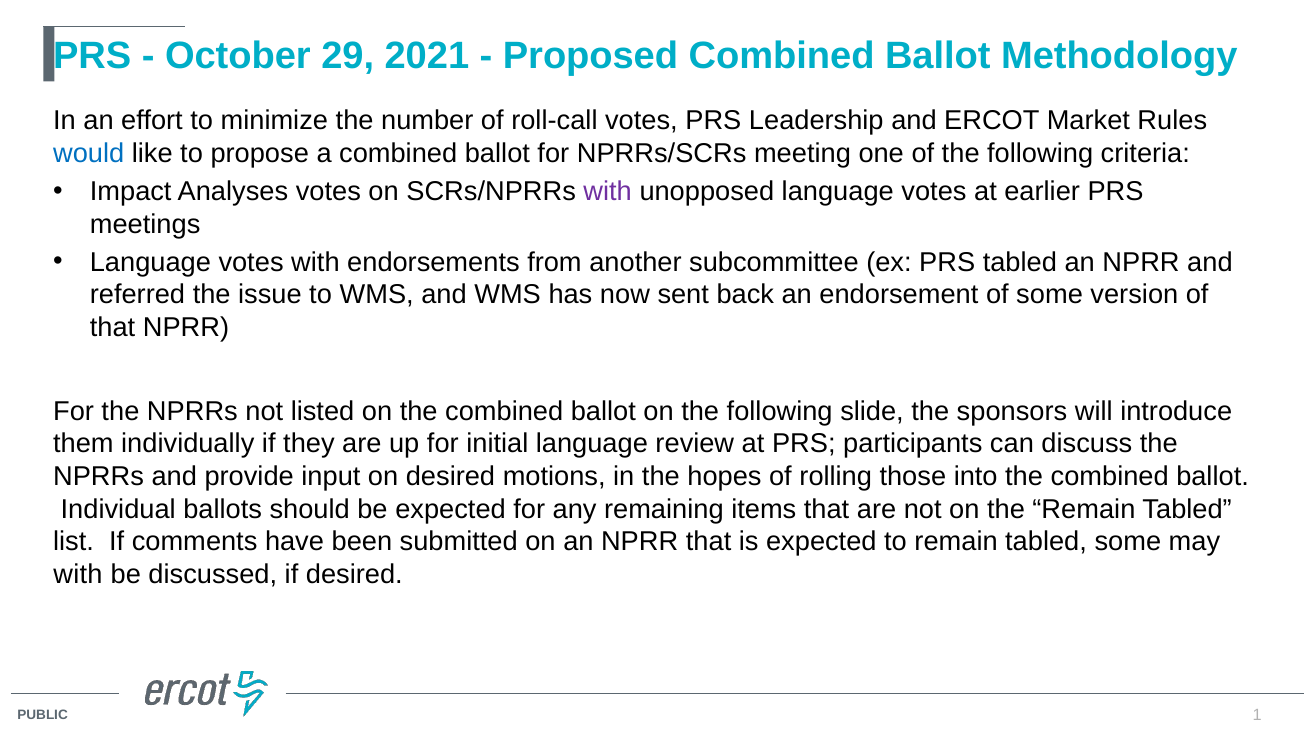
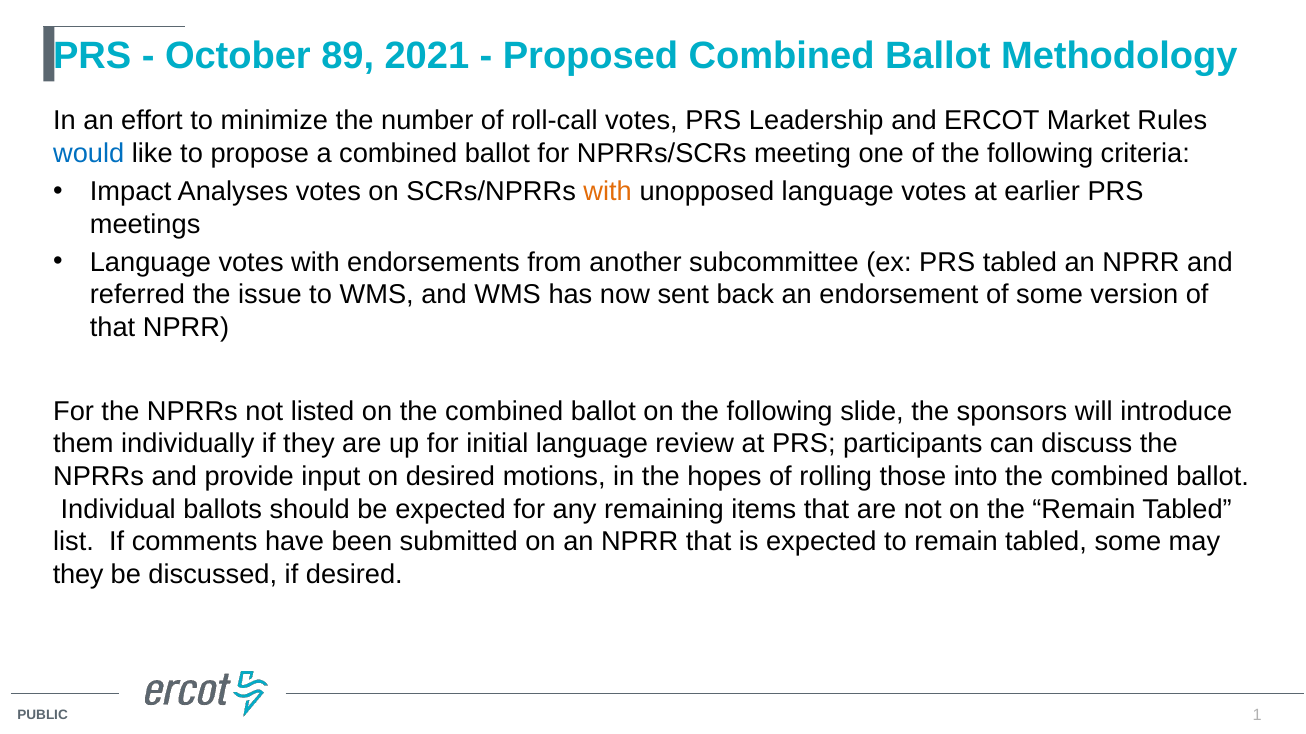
29: 29 -> 89
with at (608, 192) colour: purple -> orange
with at (78, 575): with -> they
